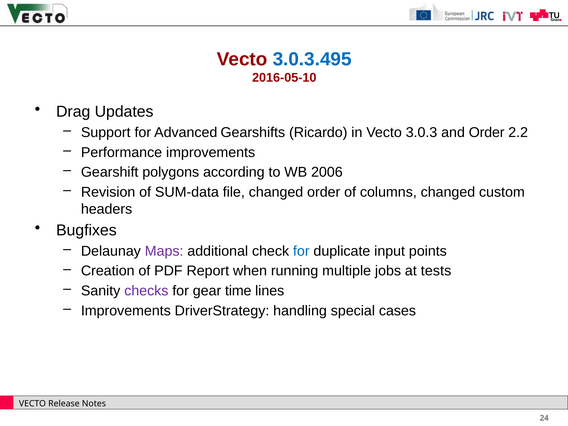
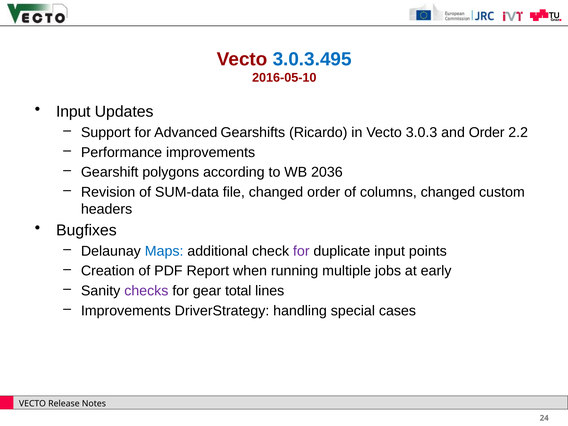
Drag at (73, 112): Drag -> Input
2006: 2006 -> 2036
Maps colour: purple -> blue
for at (301, 251) colour: blue -> purple
tests: tests -> early
time: time -> total
